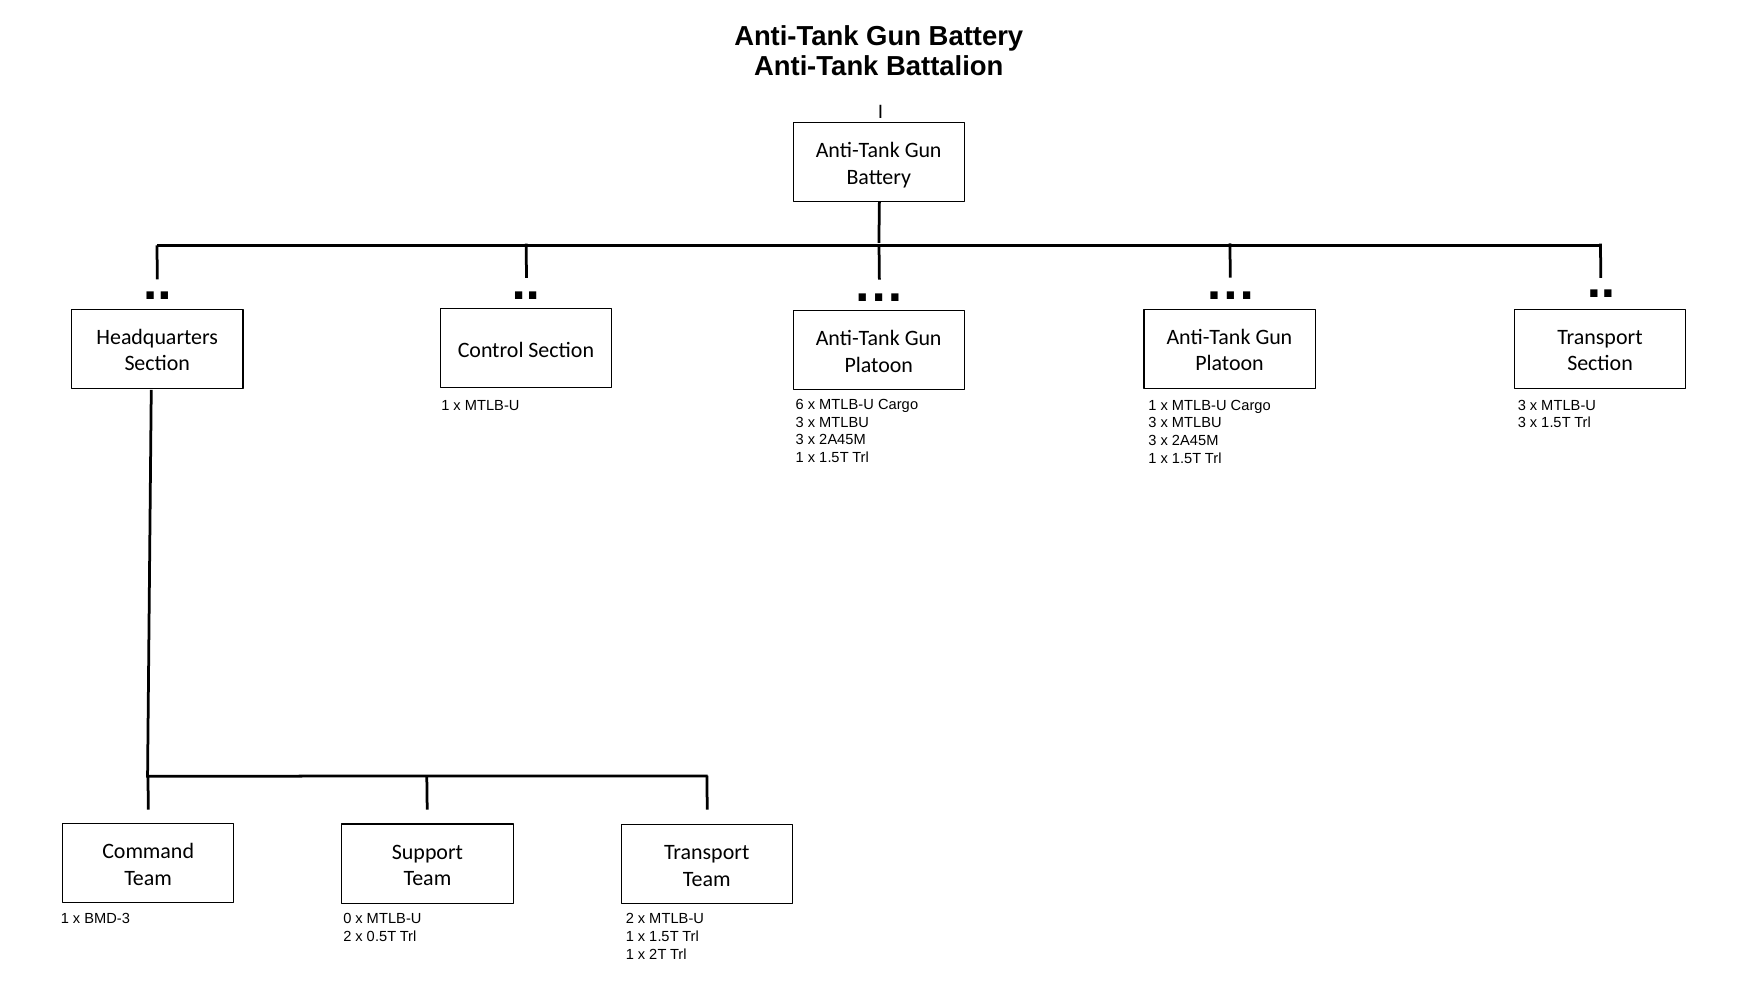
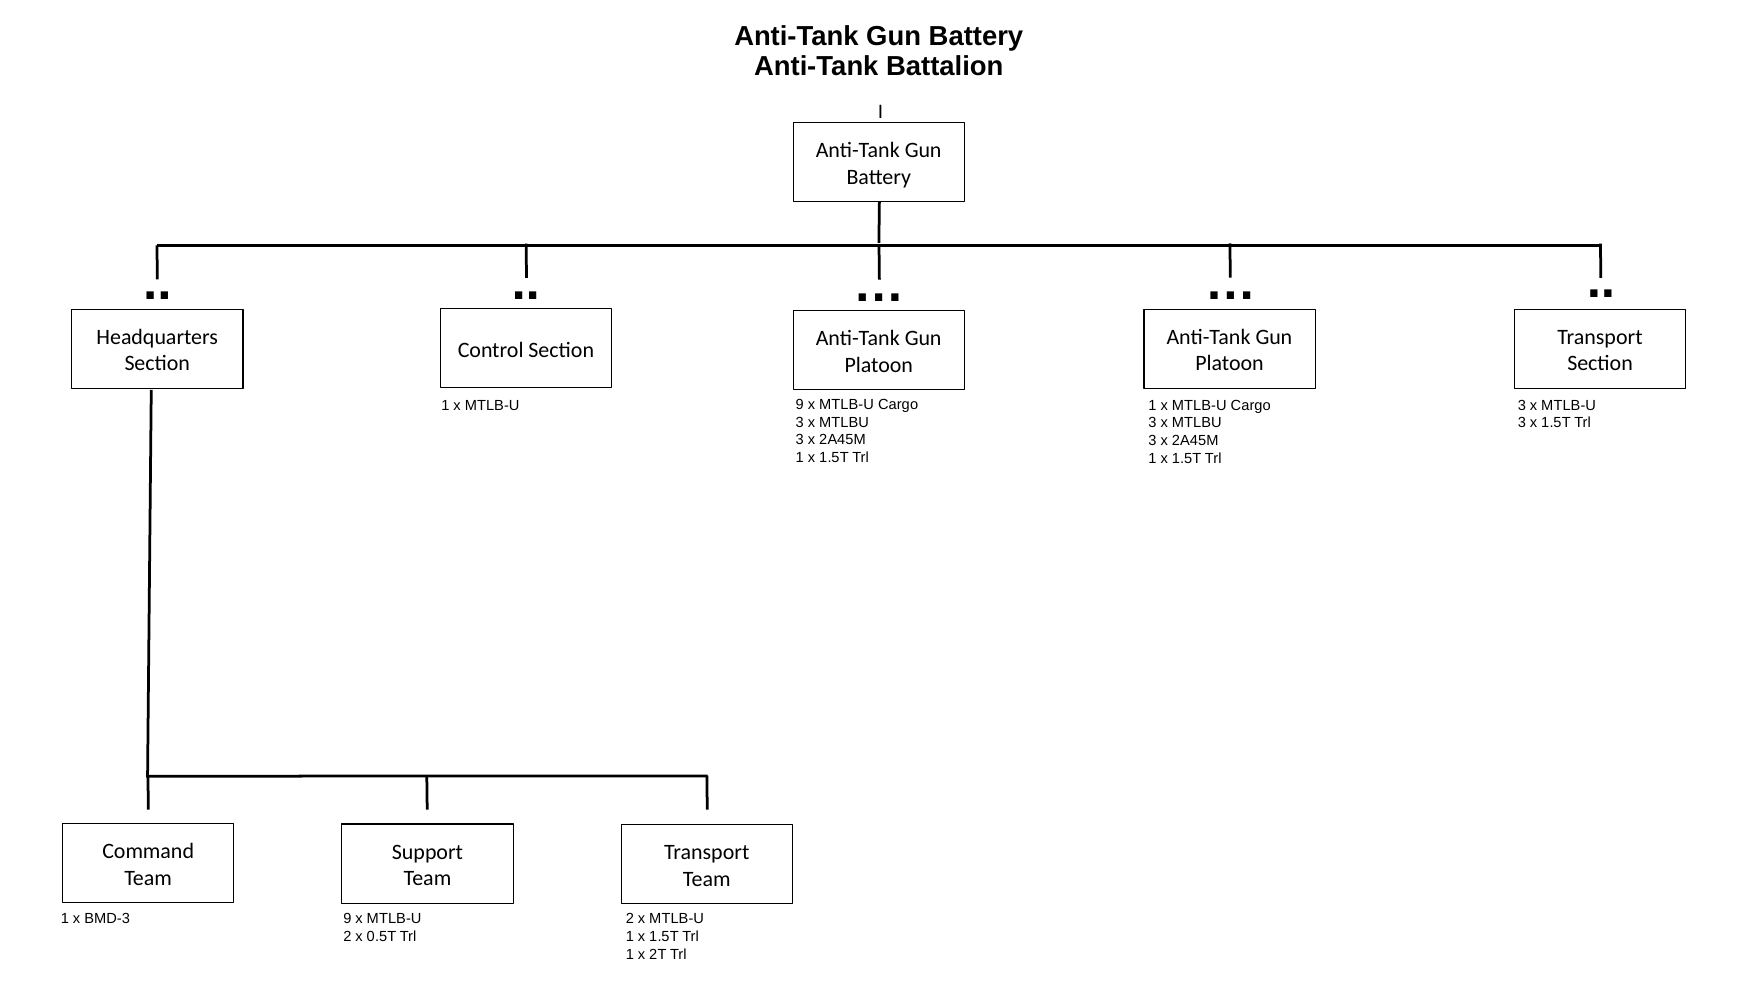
MTLB-U 6: 6 -> 9
BMD-3 0: 0 -> 9
